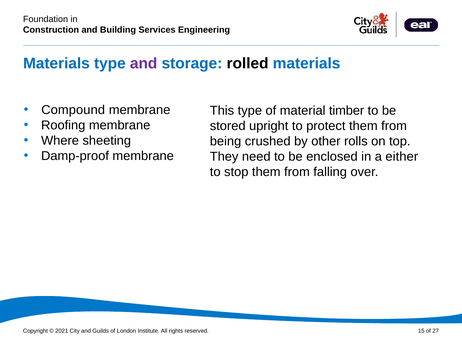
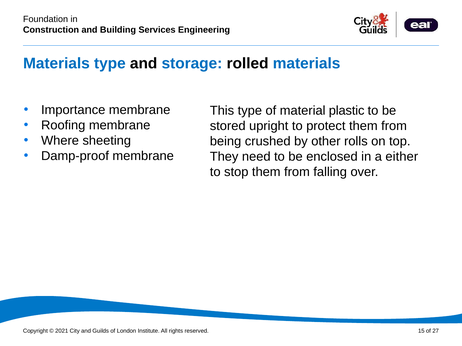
and at (144, 64) colour: purple -> black
Compound: Compound -> Importance
timber: timber -> plastic
